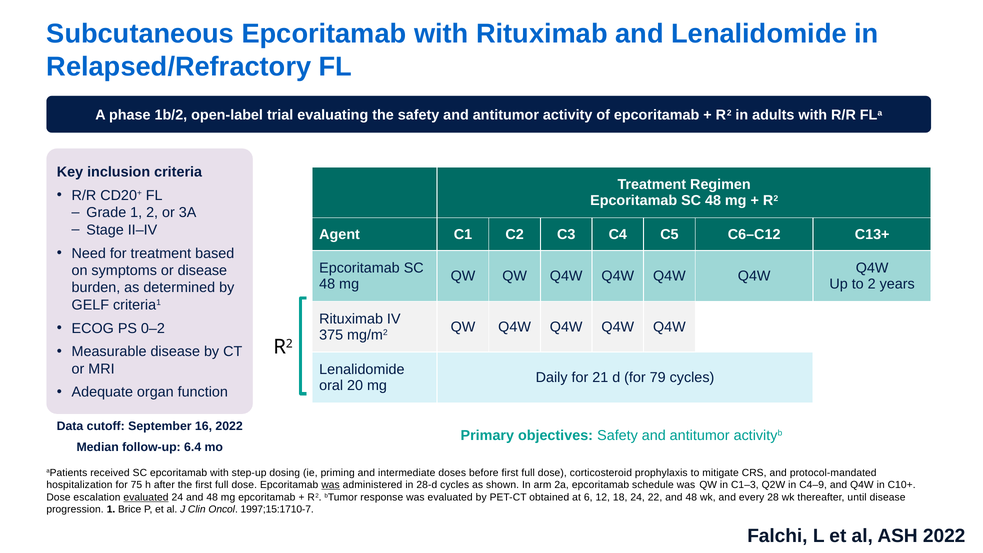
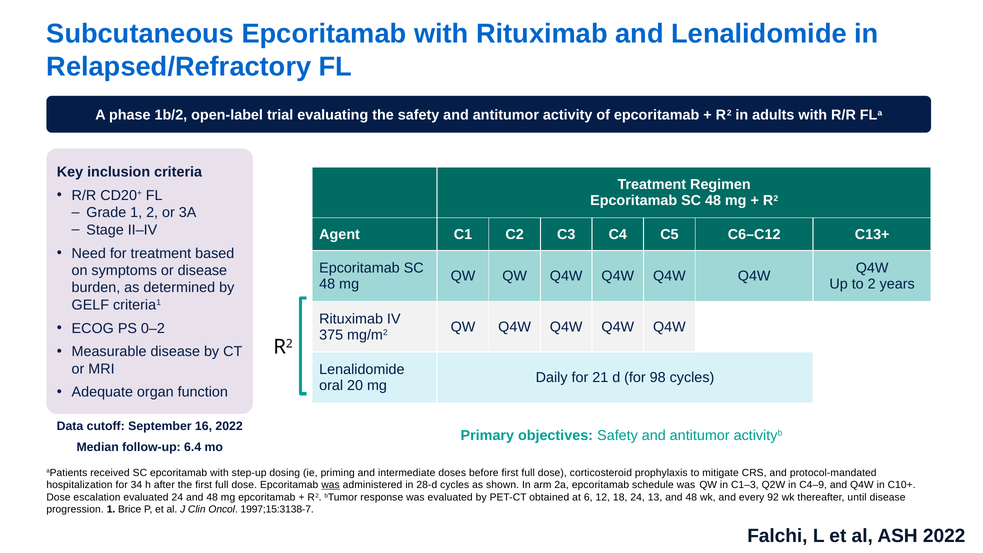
79: 79 -> 98
75: 75 -> 34
evaluated at (146, 497) underline: present -> none
22: 22 -> 13
28: 28 -> 92
1997;15:1710-7: 1997;15:1710-7 -> 1997;15:3138-7
